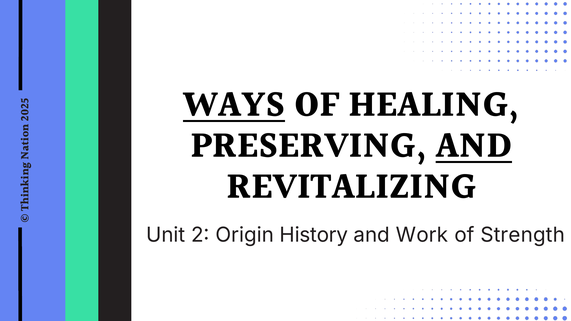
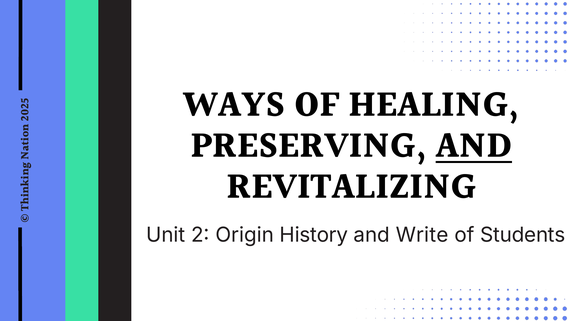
WAYS underline: present -> none
Work: Work -> Write
Strength: Strength -> Students
